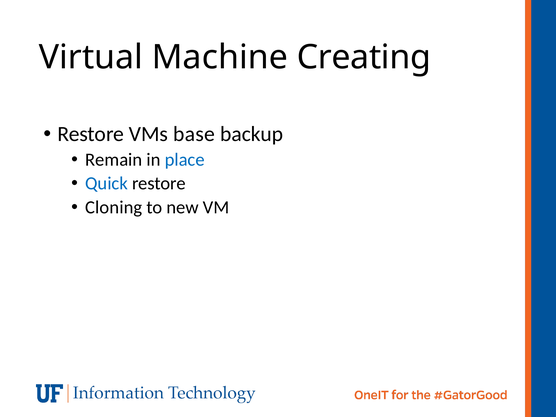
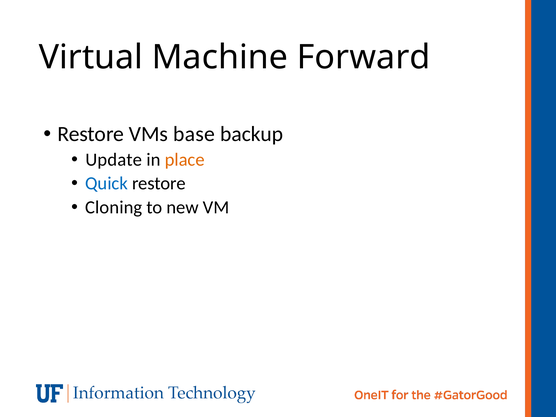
Creating: Creating -> Forward
Remain: Remain -> Update
place colour: blue -> orange
